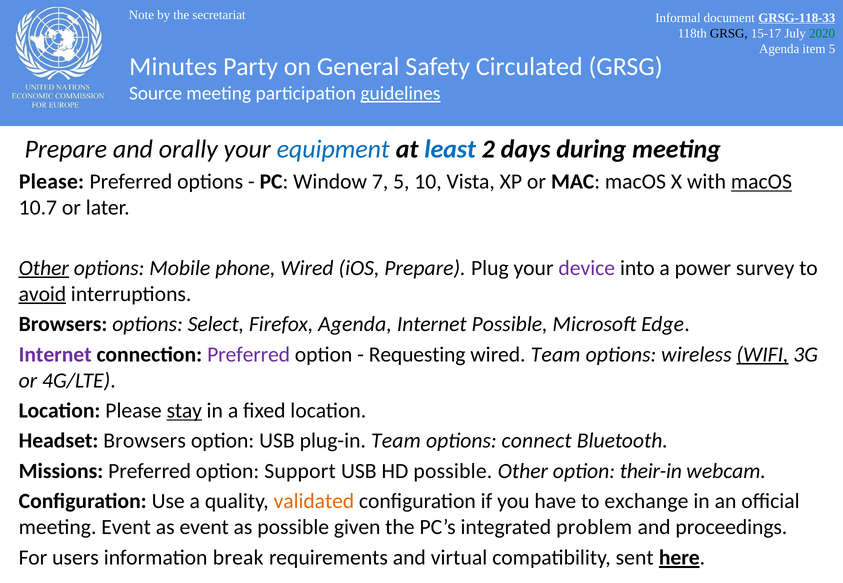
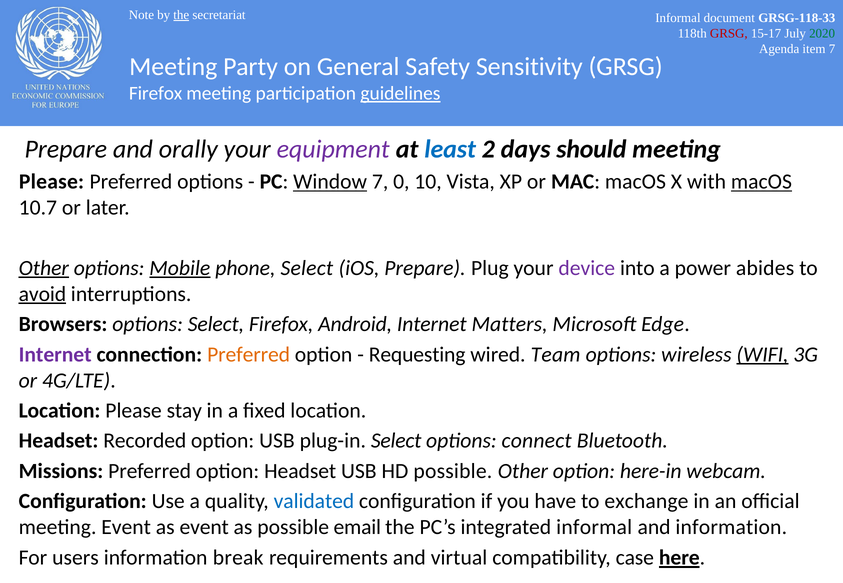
the at (181, 15) underline: none -> present
GRSG-118-33 underline: present -> none
GRSG at (729, 33) colour: black -> red
item 5: 5 -> 7
Minutes at (173, 67): Minutes -> Meeting
Circulated: Circulated -> Sensitivity
Source at (156, 93): Source -> Firefox
equipment colour: blue -> purple
during: during -> should
Window underline: none -> present
7 5: 5 -> 0
Mobile underline: none -> present
phone Wired: Wired -> Select
survey: survey -> abides
Firefox Agenda: Agenda -> Android
Internet Possible: Possible -> Matters
Preferred at (249, 355) colour: purple -> orange
stay underline: present -> none
Headset Browsers: Browsers -> Recorded
plug-in Team: Team -> Select
option Support: Support -> Headset
their-in: their-in -> here-in
validated colour: orange -> blue
given: given -> email
integrated problem: problem -> informal
and proceedings: proceedings -> information
sent: sent -> case
